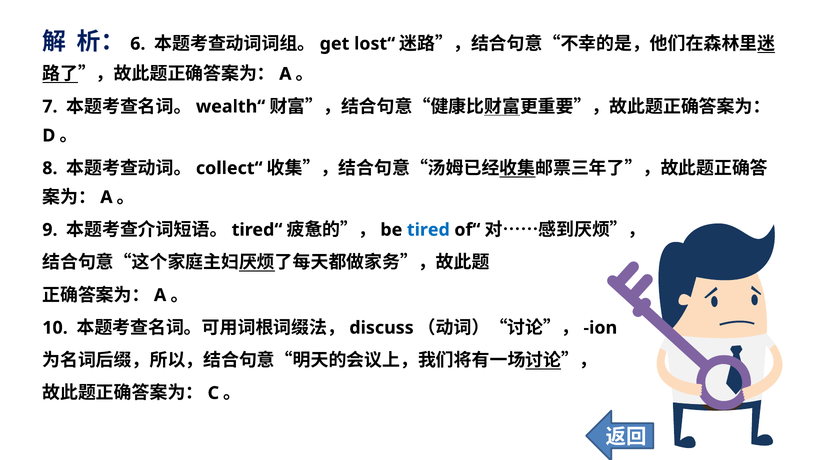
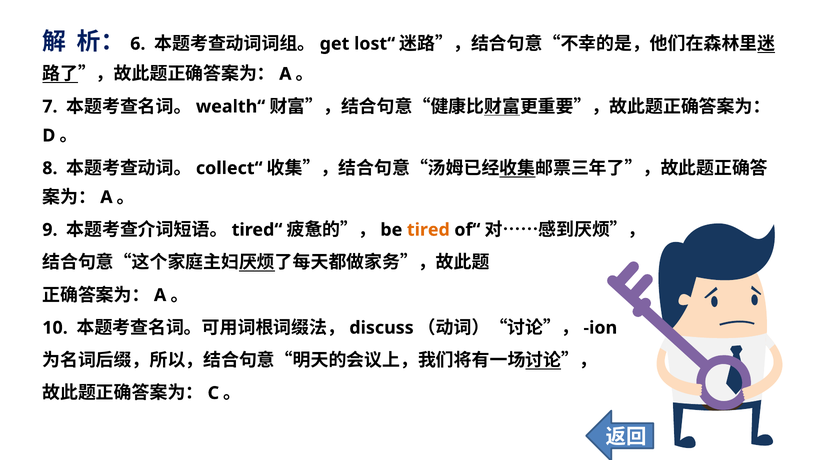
tired colour: blue -> orange
